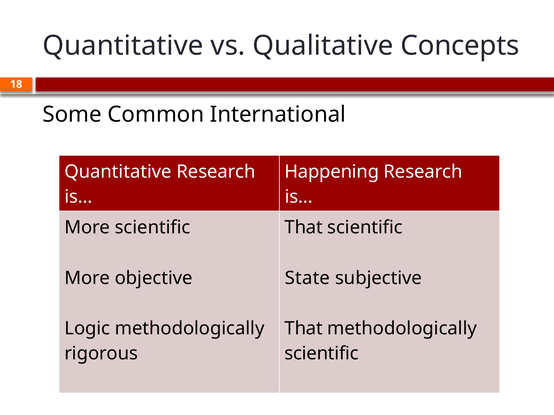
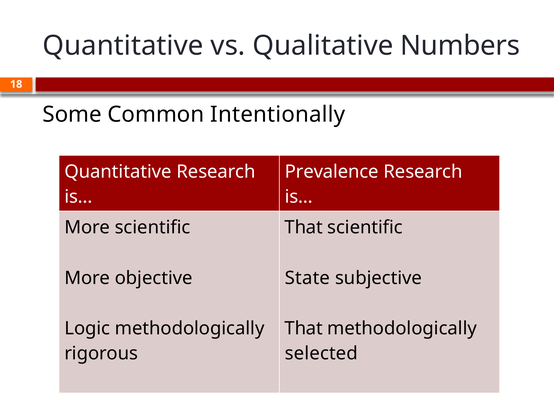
Concepts: Concepts -> Numbers
International: International -> Intentionally
Happening: Happening -> Prevalence
scientific at (322, 354): scientific -> selected
